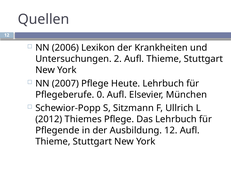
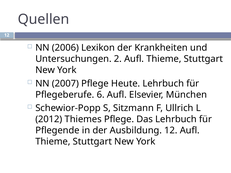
0: 0 -> 6
